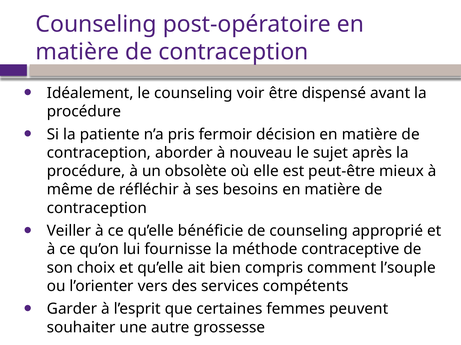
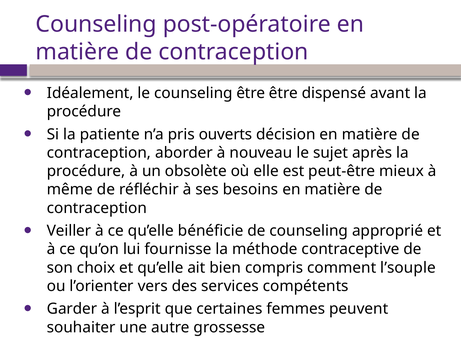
counseling voir: voir -> être
fermoir: fermoir -> ouverts
